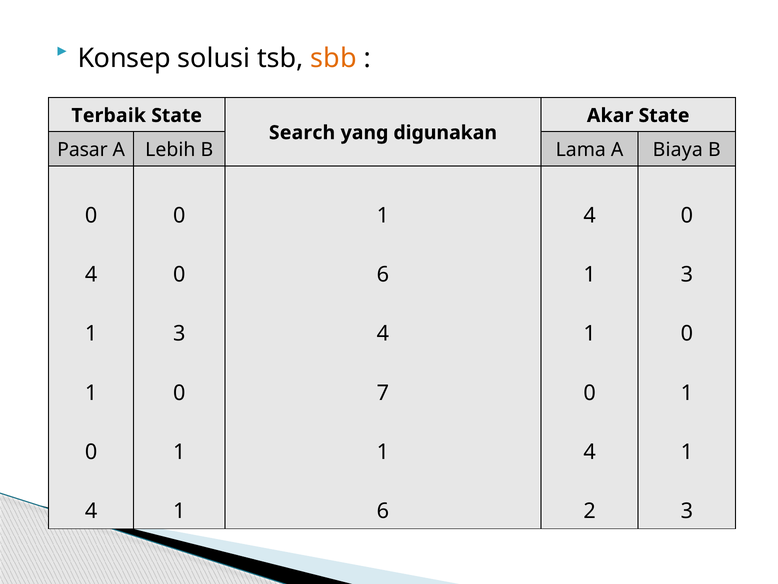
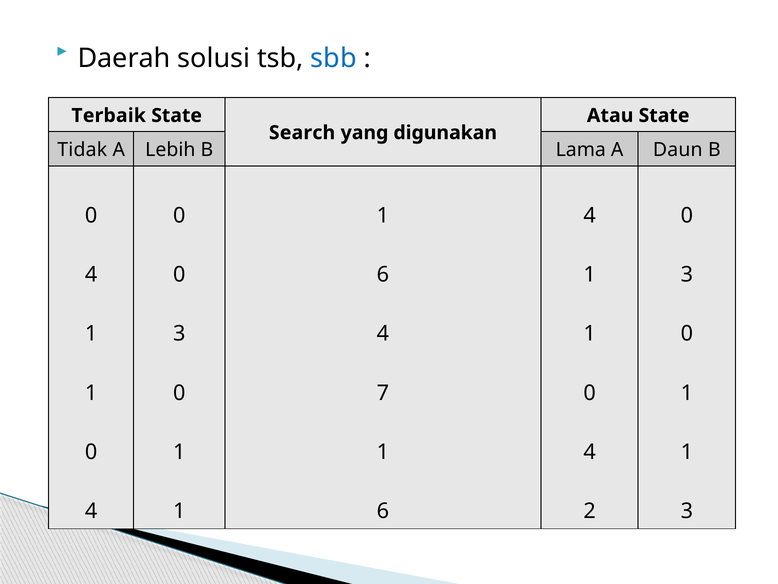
Konsep: Konsep -> Daerah
sbb colour: orange -> blue
Akar: Akar -> Atau
Pasar: Pasar -> Tidak
Biaya: Biaya -> Daun
